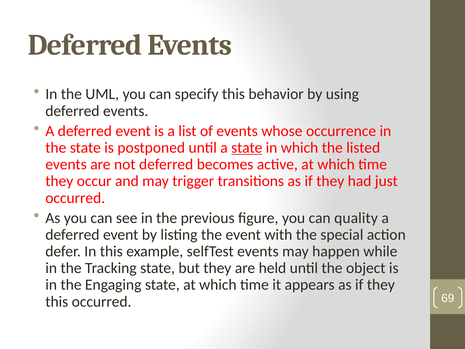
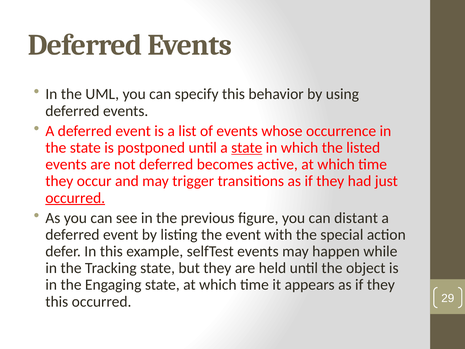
occurred at (75, 198) underline: none -> present
quality: quality -> distant
69: 69 -> 29
